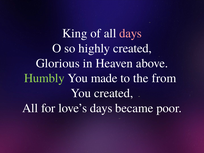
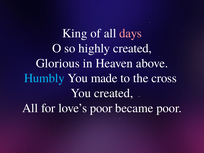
Humbly colour: light green -> light blue
from: from -> cross
love’s days: days -> poor
